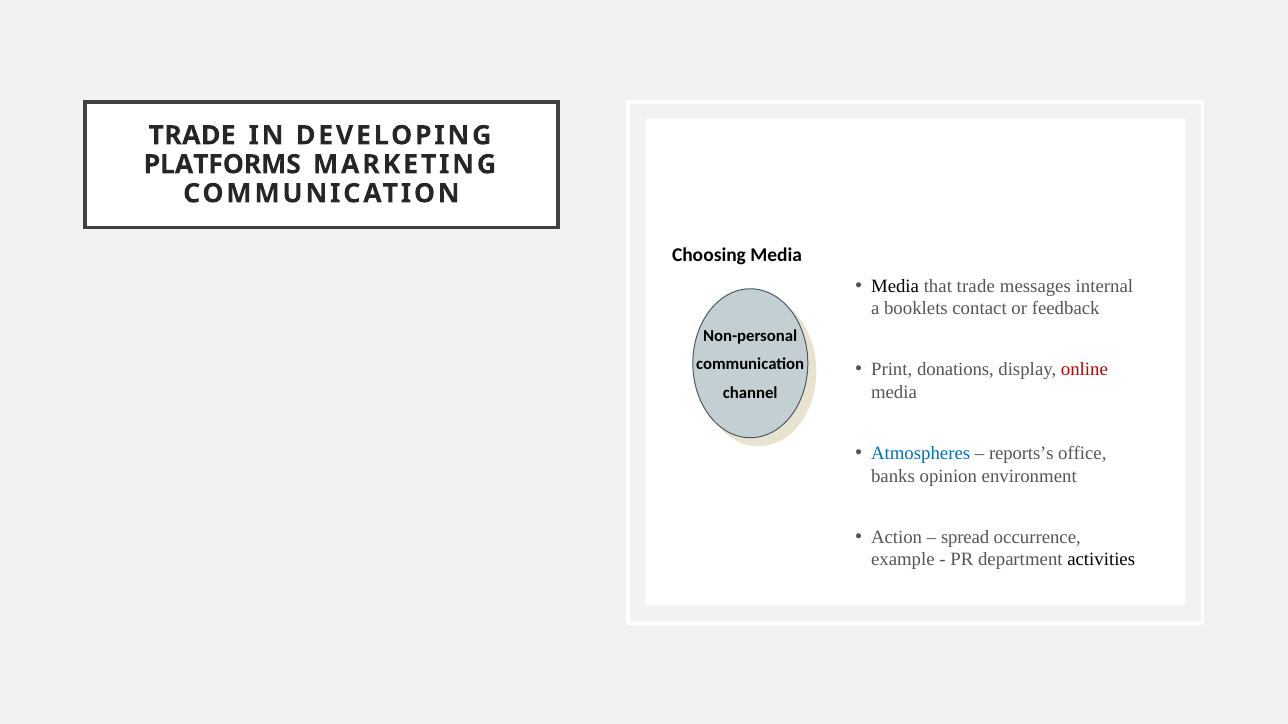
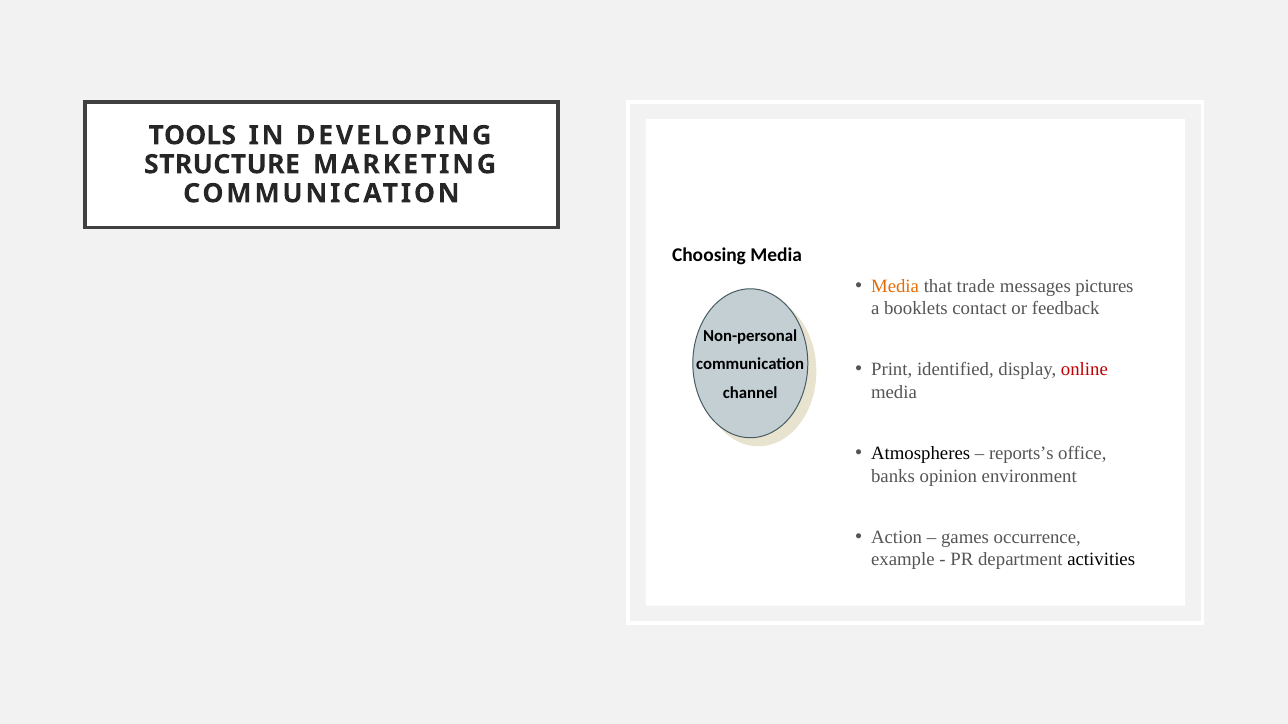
TRADE at (192, 136): TRADE -> TOOLS
PLATFORMS: PLATFORMS -> STRUCTURE
Media at (895, 286) colour: black -> orange
internal: internal -> pictures
donations: donations -> identified
Atmospheres colour: blue -> black
spread: spread -> games
